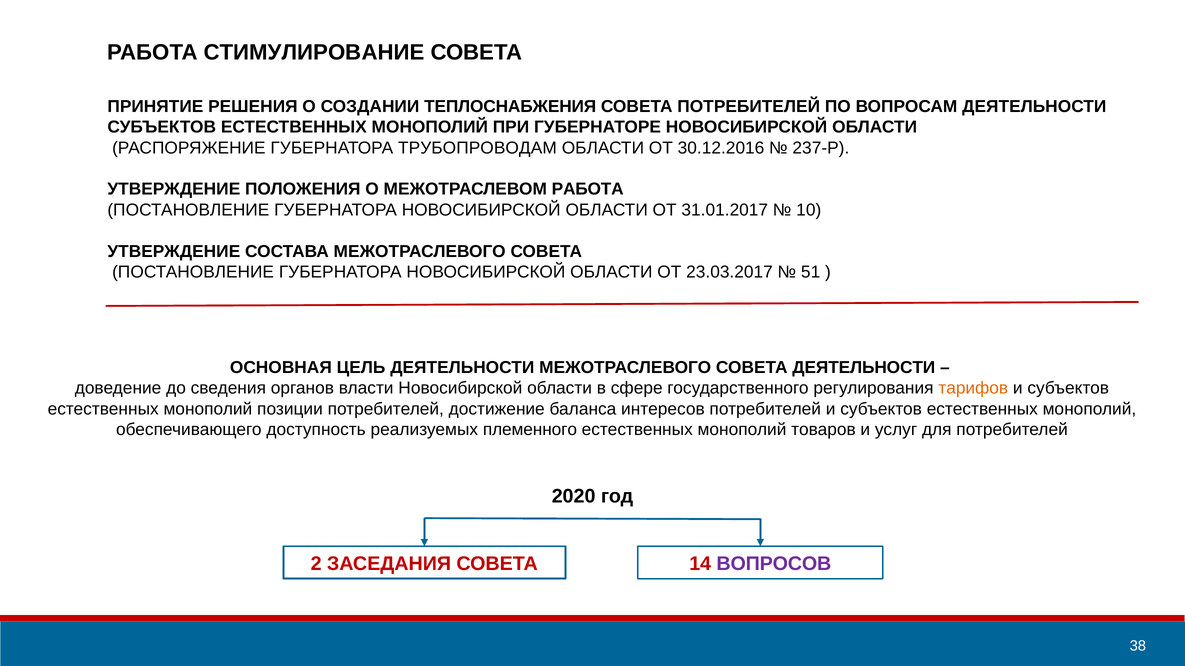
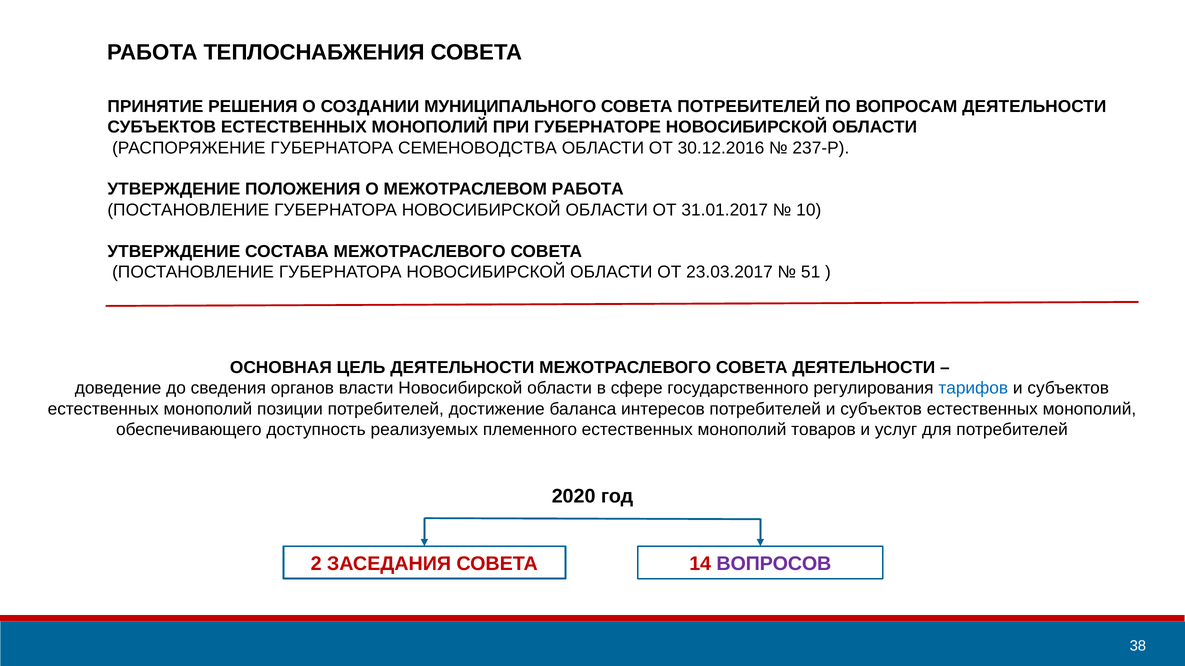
СТИМУЛИРОВАНИЕ: СТИМУЛИРОВАНИЕ -> ТЕПЛОСНАБЖЕНИЯ
ТЕПЛОСНАБЖЕНИЯ: ТЕПЛОСНАБЖЕНИЯ -> МУНИЦИПАЛЬНОГО
ТРУБОПРОВОДАМ: ТРУБОПРОВОДАМ -> СЕМЕНОВОДСТВА
тарифов colour: orange -> blue
